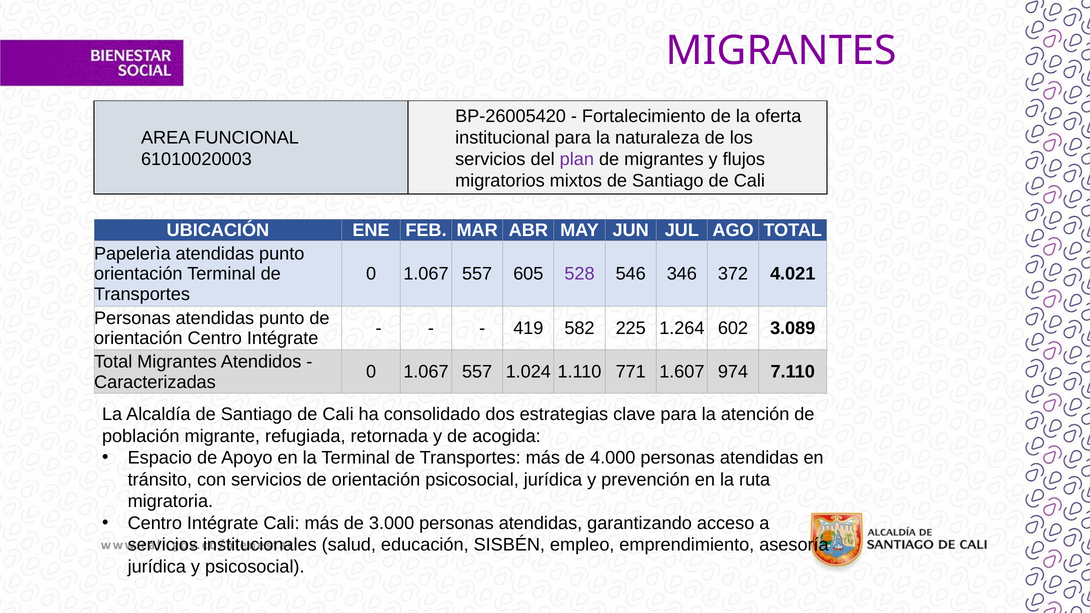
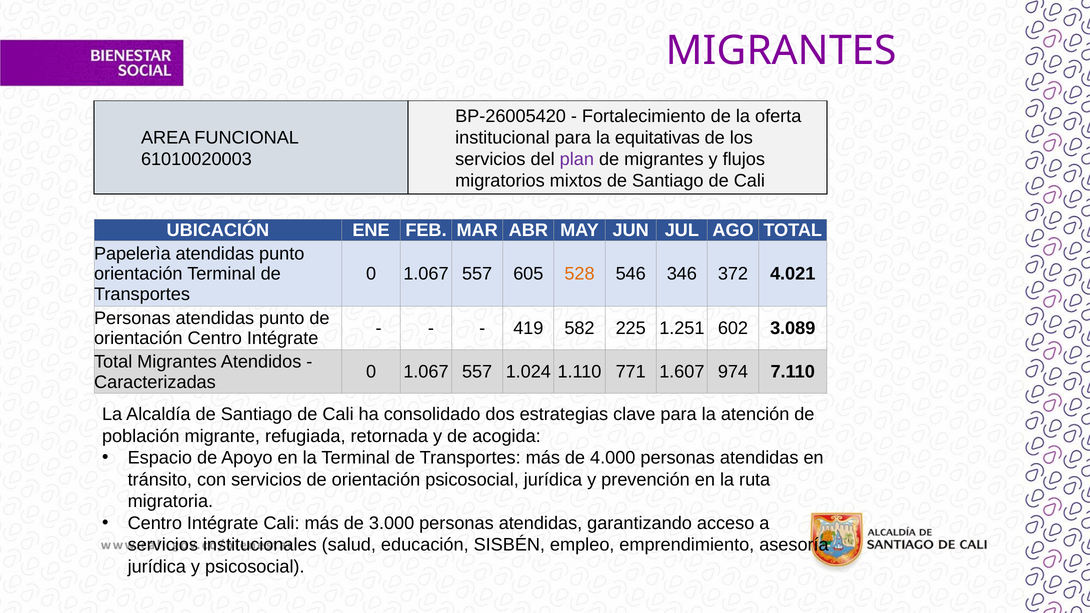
naturaleza: naturaleza -> equitativas
528 colour: purple -> orange
1.264: 1.264 -> 1.251
